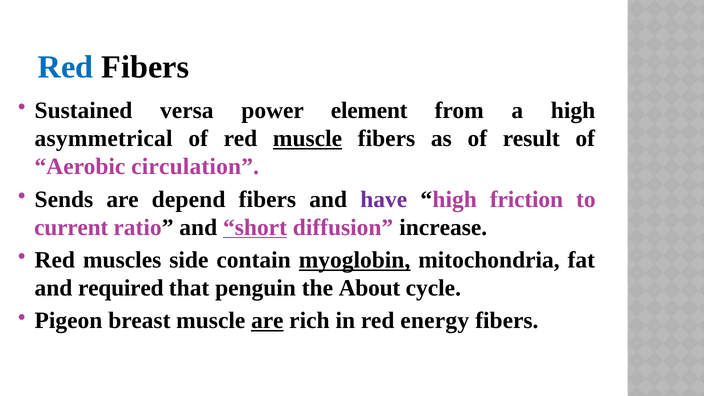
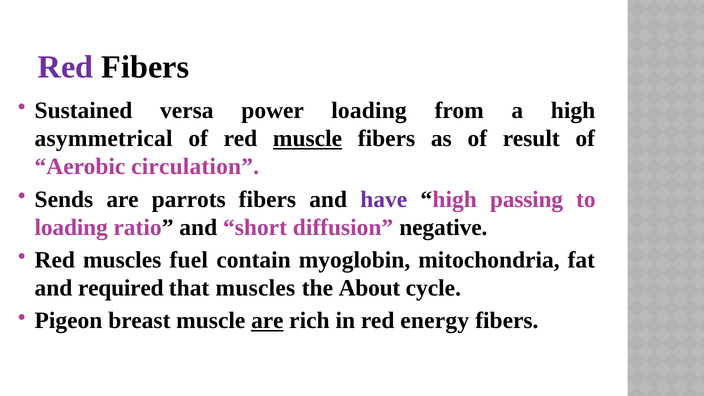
Red at (66, 67) colour: blue -> purple
power element: element -> loading
depend: depend -> parrots
friction: friction -> passing
current at (71, 227): current -> loading
short underline: present -> none
increase: increase -> negative
side: side -> fuel
myoglobin underline: present -> none
that penguin: penguin -> muscles
